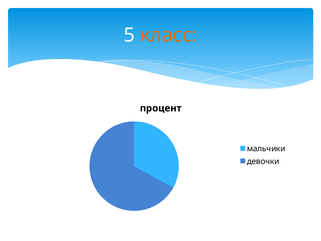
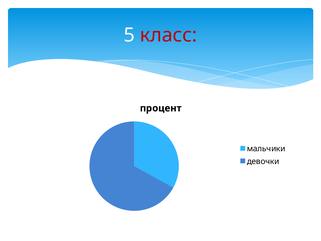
класс colour: orange -> red
